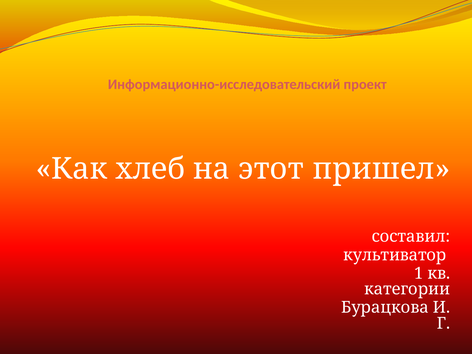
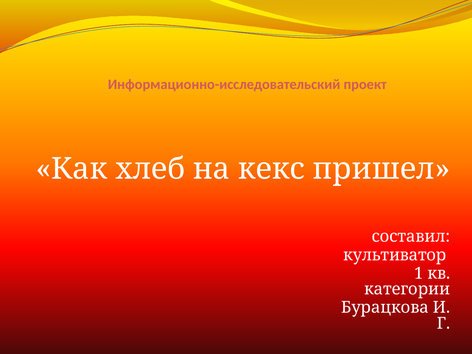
этот: этот -> кекс
